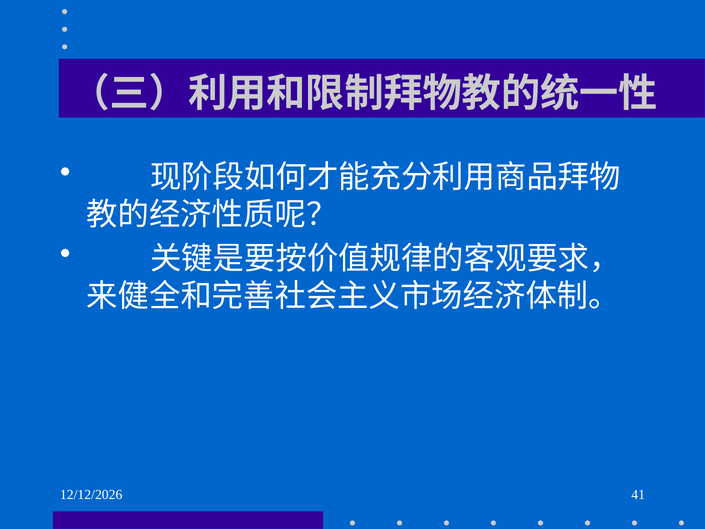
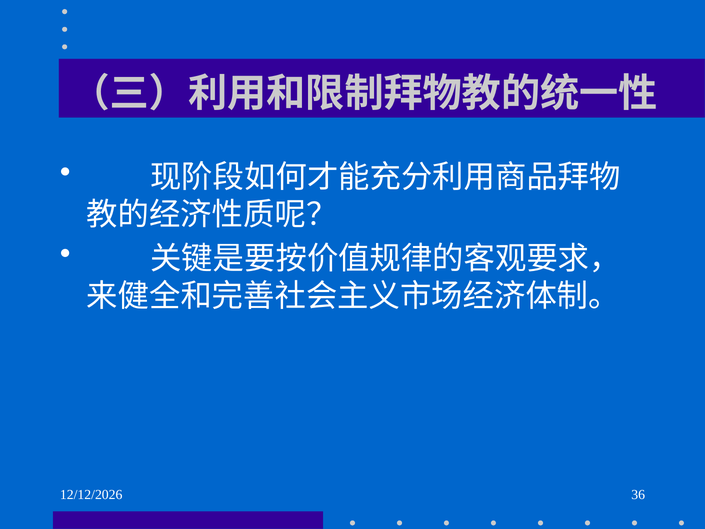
41: 41 -> 36
